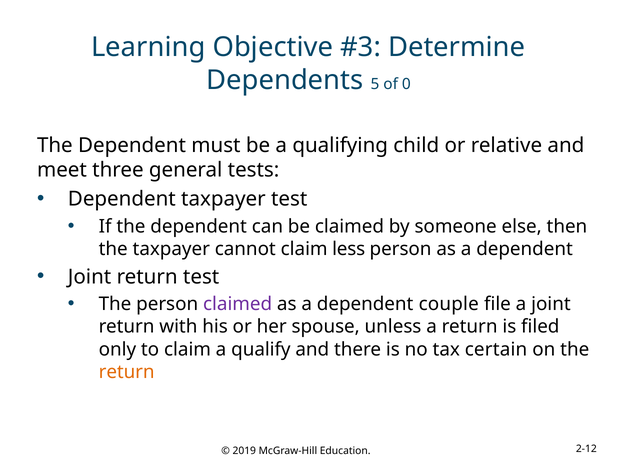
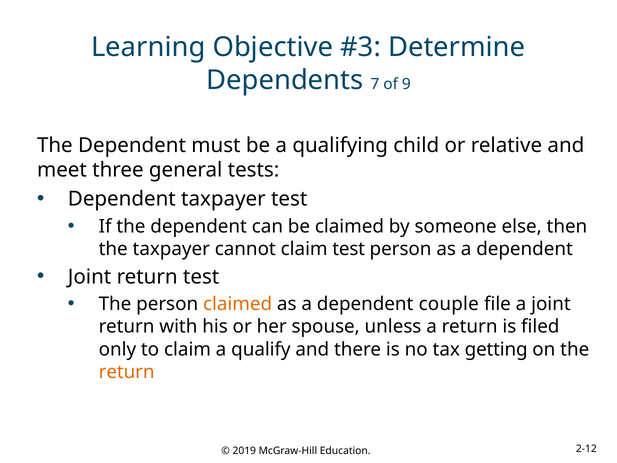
5: 5 -> 7
0: 0 -> 9
claim less: less -> test
claimed at (238, 304) colour: purple -> orange
certain: certain -> getting
